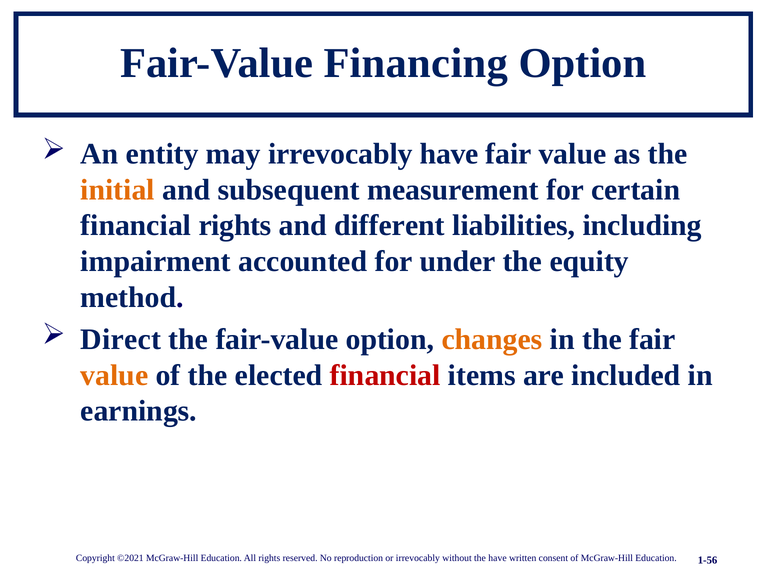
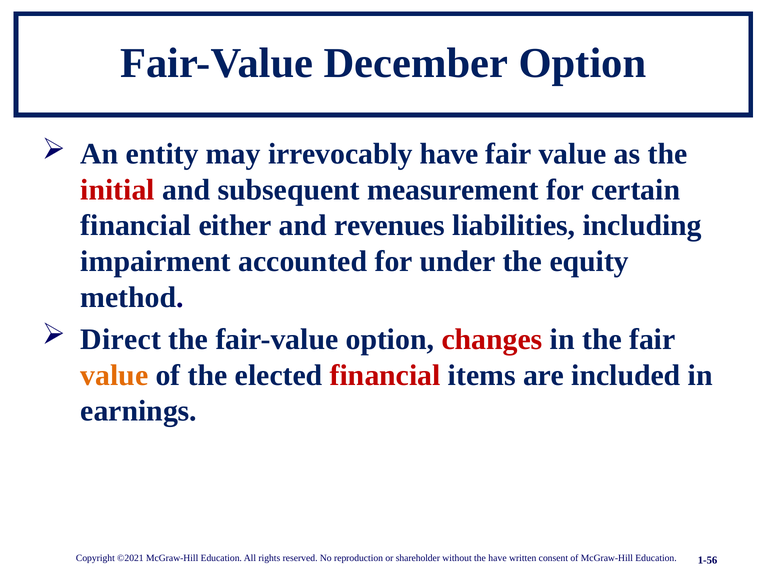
Financing: Financing -> December
initial colour: orange -> red
financial rights: rights -> either
different: different -> revenues
changes colour: orange -> red
or irrevocably: irrevocably -> shareholder
